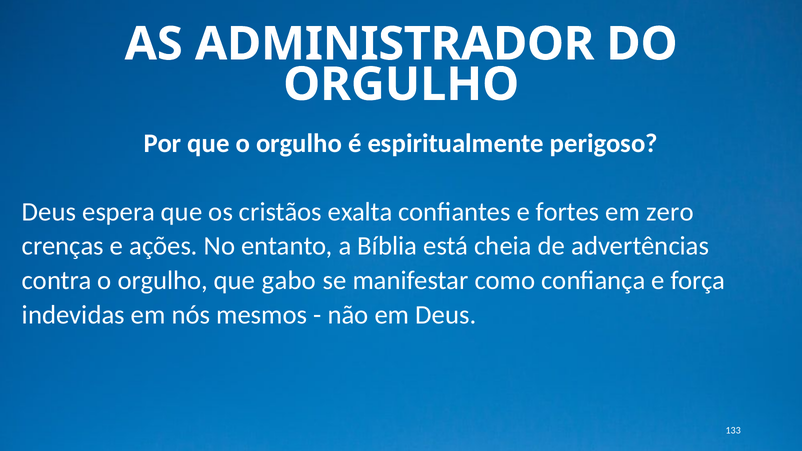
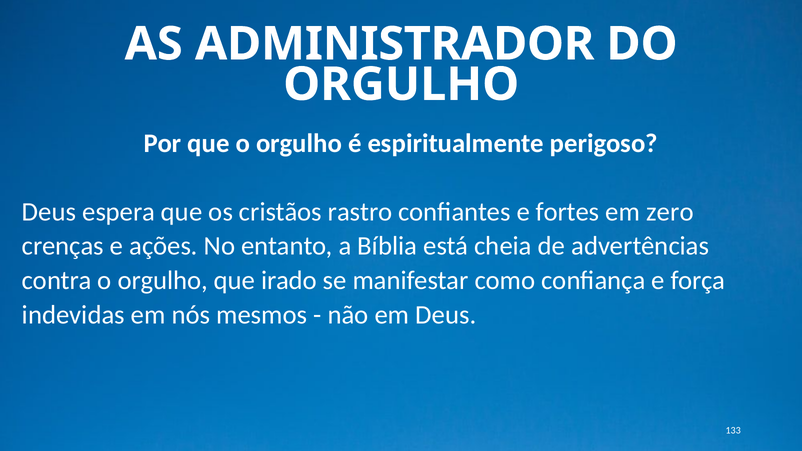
exalta: exalta -> rastro
gabo: gabo -> irado
